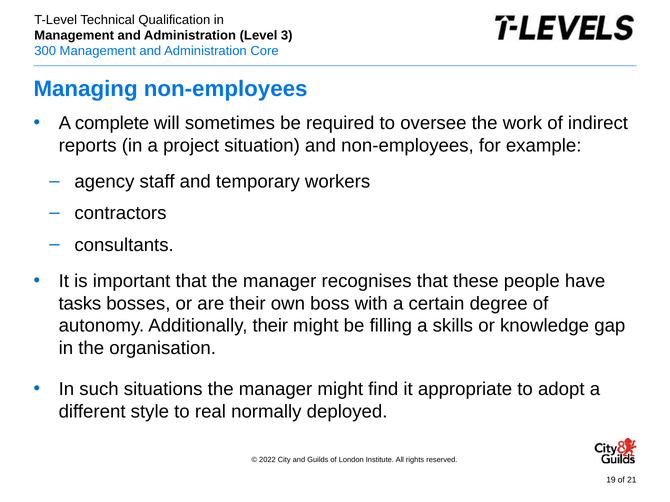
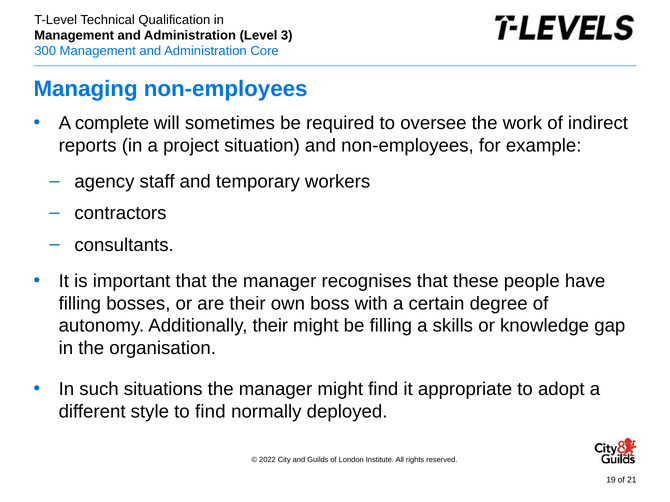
tasks at (80, 304): tasks -> filling
to real: real -> find
